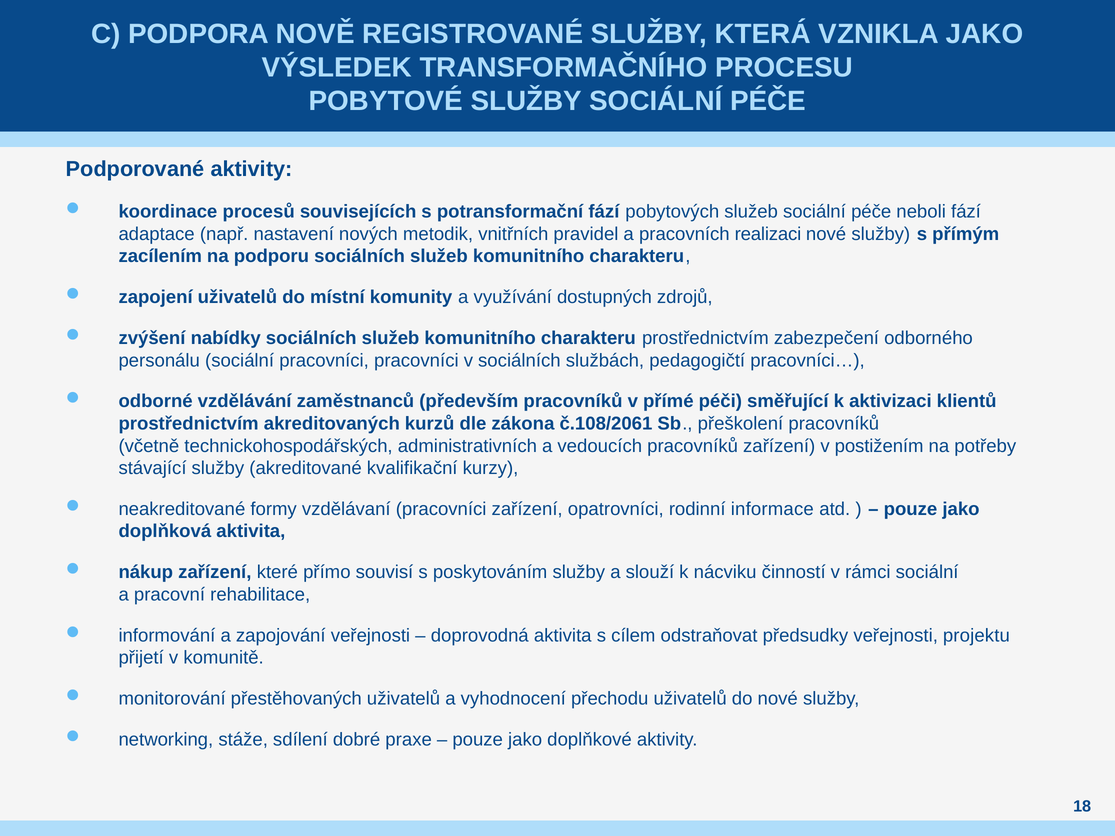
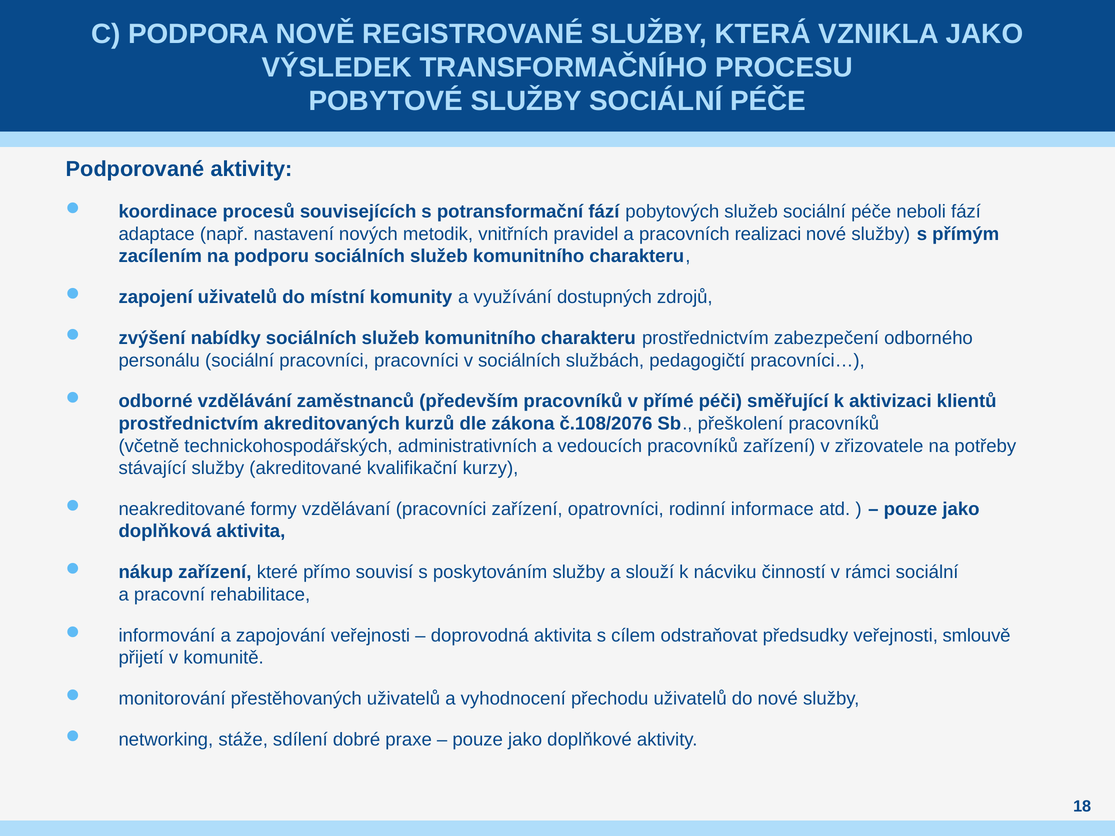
č.108/2061: č.108/2061 -> č.108/2076
postižením: postižením -> zřizovatele
projektu: projektu -> smlouvě
